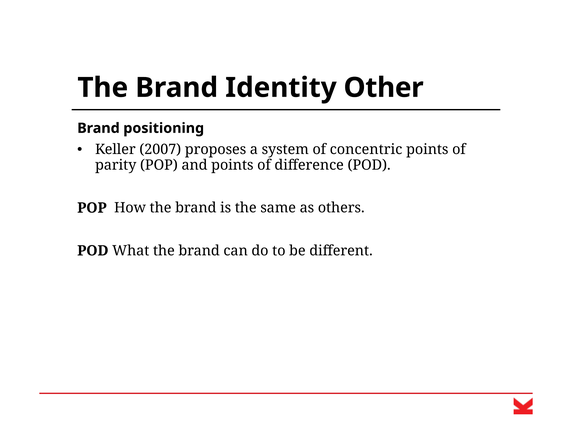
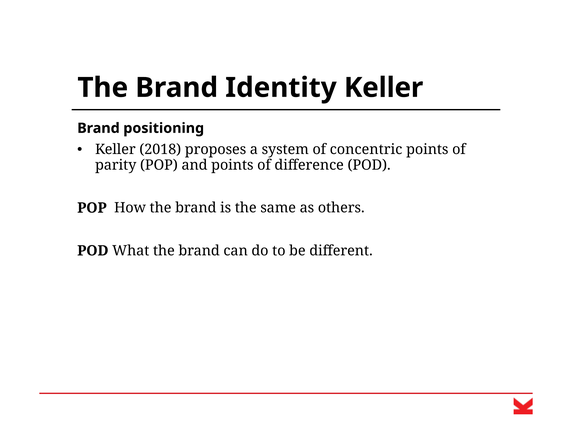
Identity Other: Other -> Keller
2007: 2007 -> 2018
